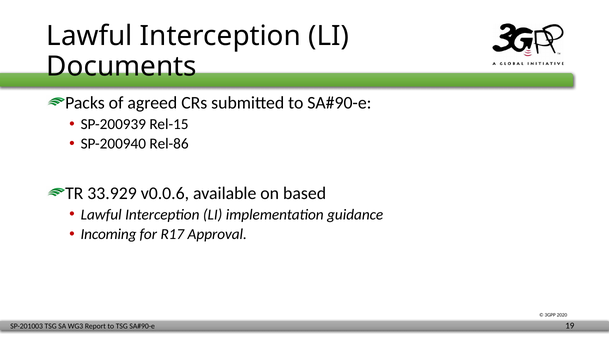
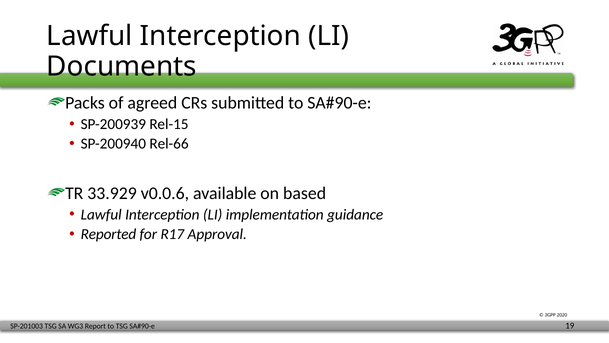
Rel-86: Rel-86 -> Rel-66
Incoming: Incoming -> Reported
